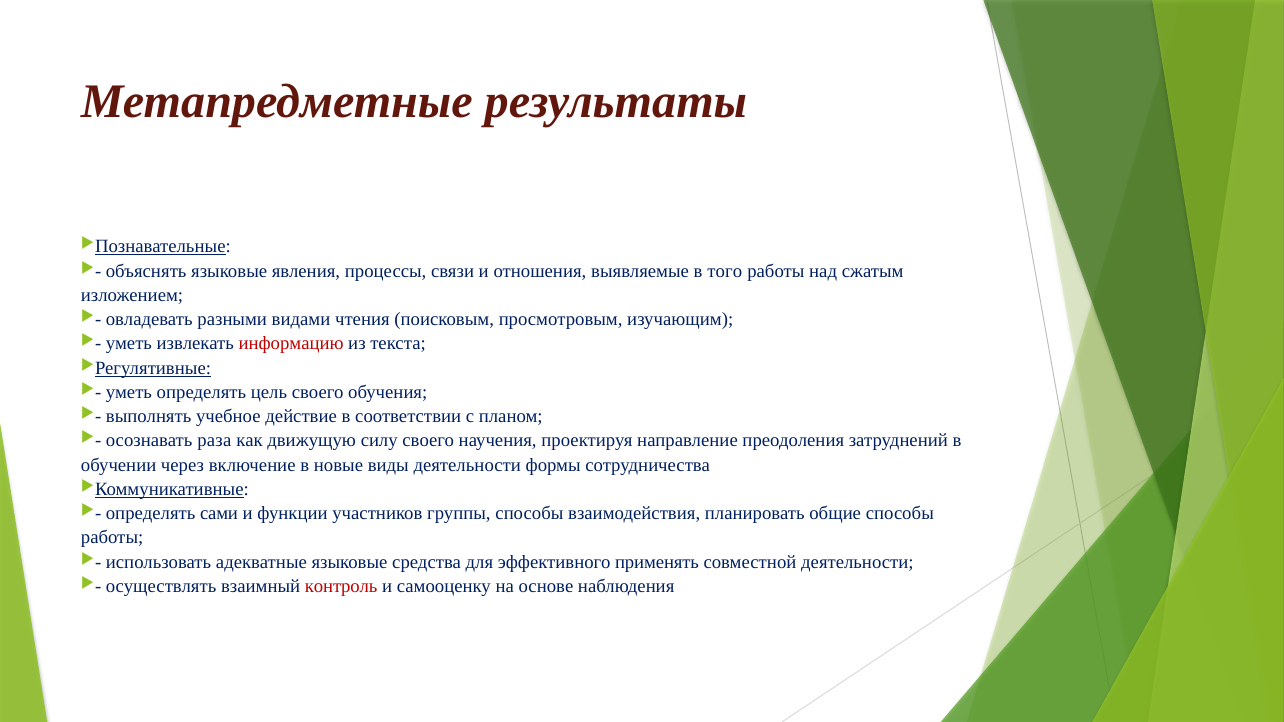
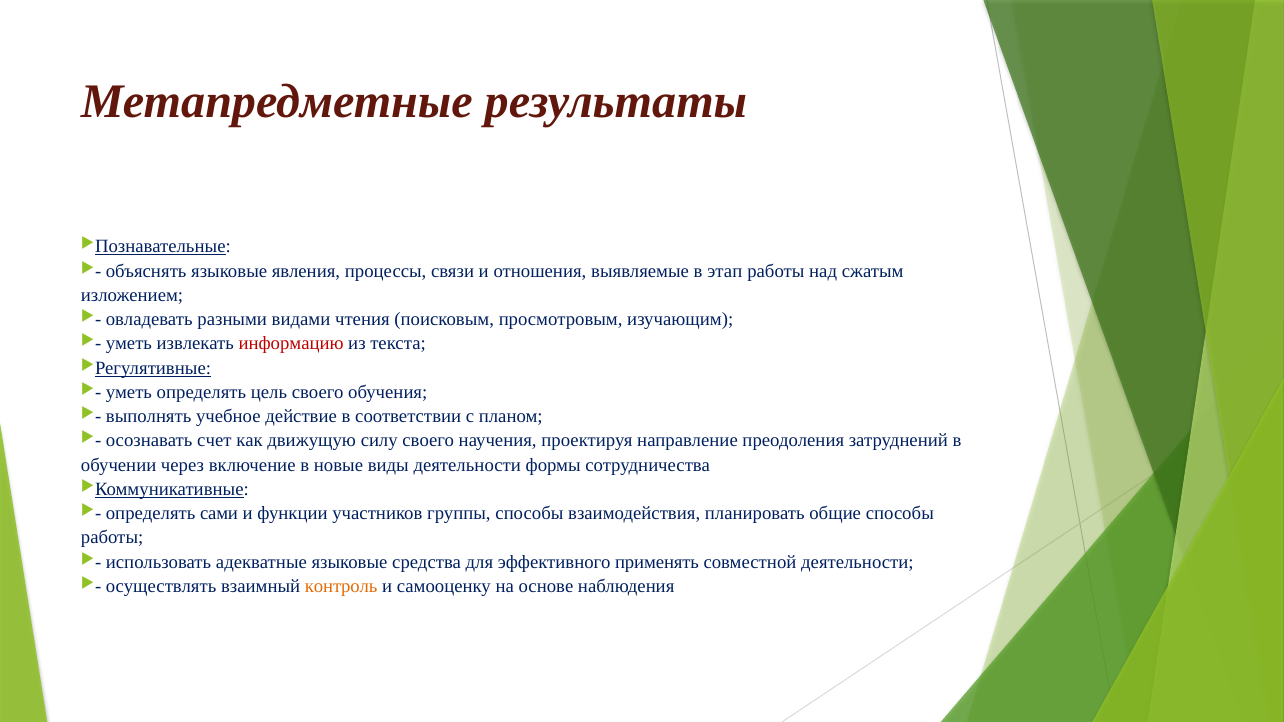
того: того -> этап
раза: раза -> счет
контроль colour: red -> orange
